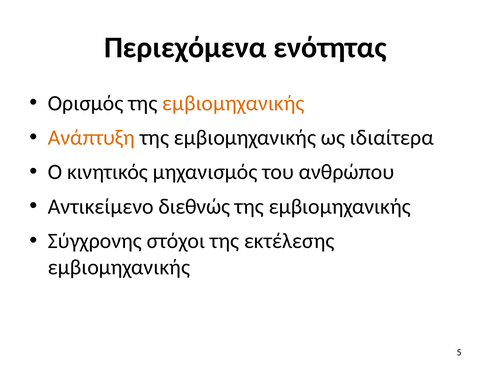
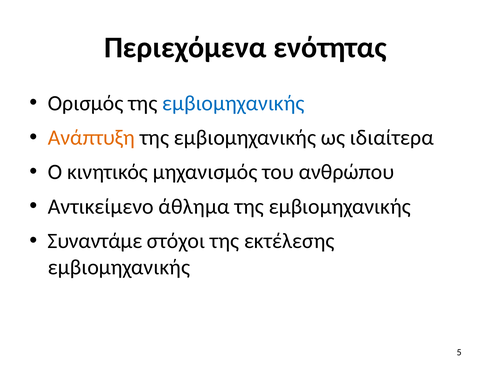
εμβιομηχανικής at (233, 103) colour: orange -> blue
διεθνώς: διεθνώς -> άθλημα
Σύγχρονης: Σύγχρονης -> Συναντάμε
